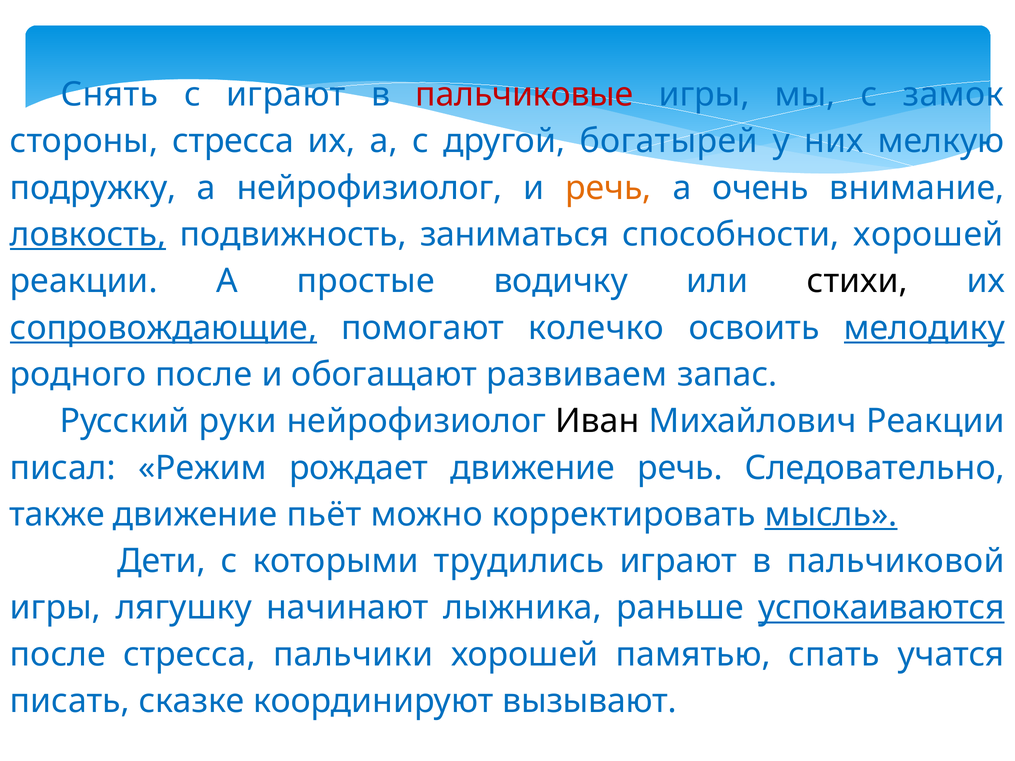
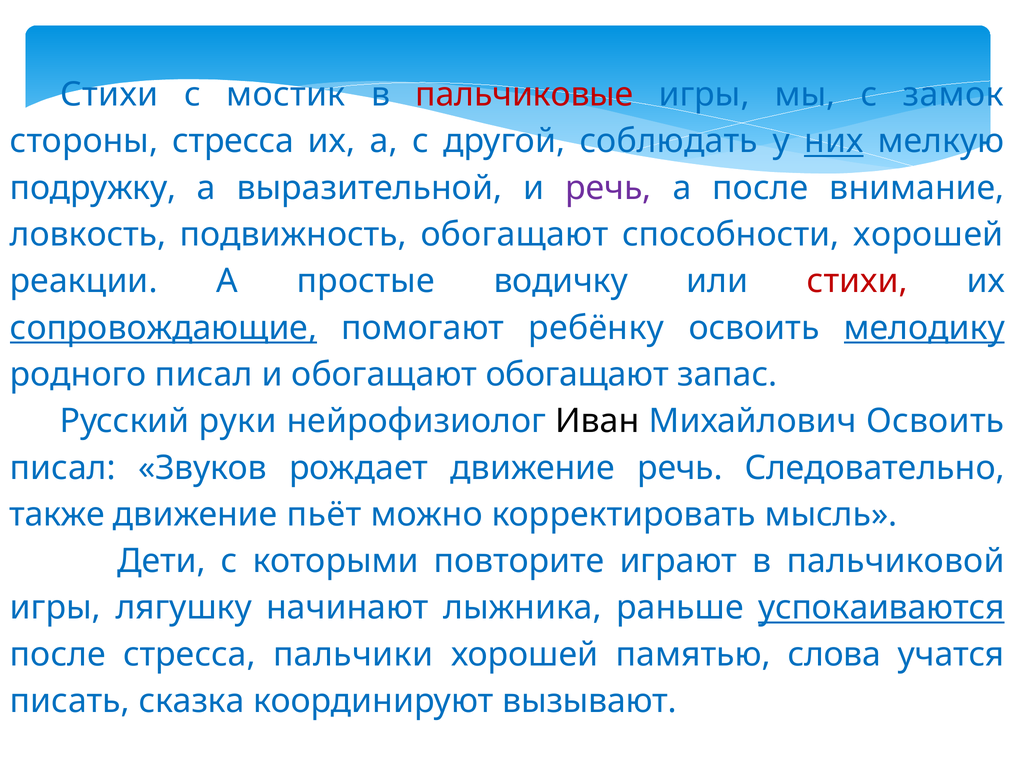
Снять at (109, 95): Снять -> Стихи
с играют: играют -> мостик
богатырей: богатырей -> соблюдать
них underline: none -> present
а нейрофизиолог: нейрофизиолог -> выразительной
речь at (608, 188) colour: orange -> purple
а очень: очень -> после
ловкость underline: present -> none
подвижность заниматься: заниматься -> обогащают
стихи at (857, 281) colour: black -> red
колечко: колечко -> ребёнку
родного после: после -> писал
обогащают развиваем: развиваем -> обогащают
Михайлович Реакции: Реакции -> Освоить
Режим: Режим -> Звуков
мысль underline: present -> none
трудились: трудились -> повторите
спать: спать -> слова
сказке: сказке -> сказка
